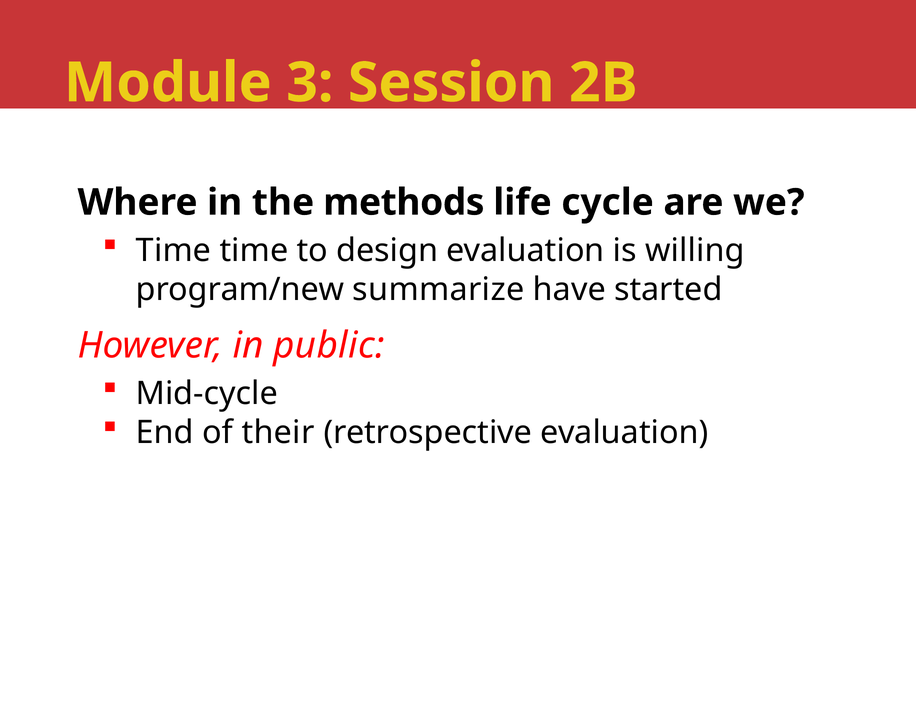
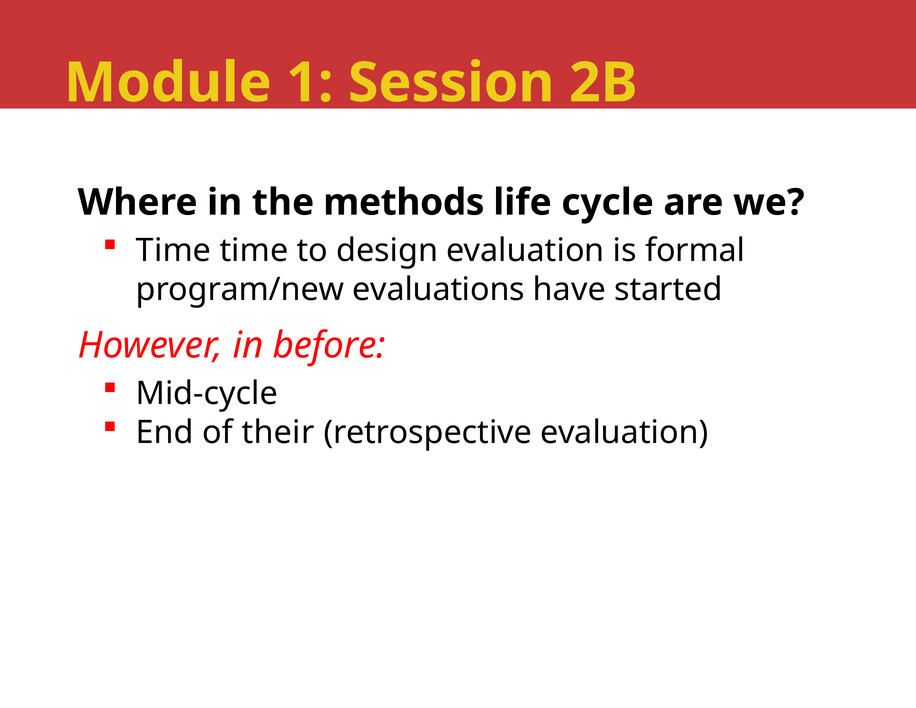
3: 3 -> 1
willing: willing -> formal
summarize: summarize -> evaluations
public: public -> before
